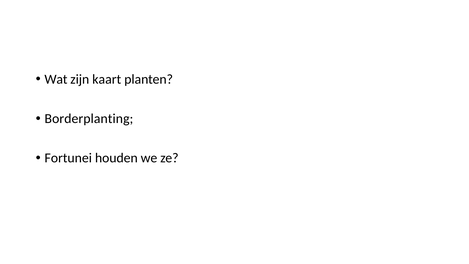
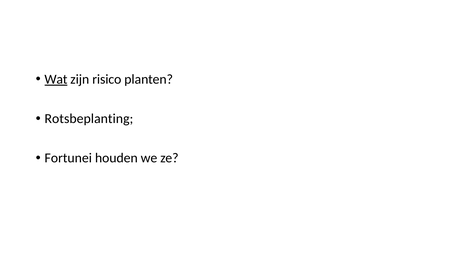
Wat underline: none -> present
kaart: kaart -> risico
Borderplanting: Borderplanting -> Rotsbeplanting
